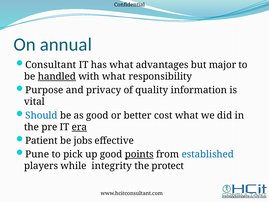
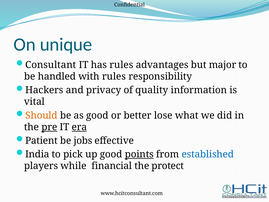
annual: annual -> unique
has what: what -> rules
handled underline: present -> none
with what: what -> rules
Purpose: Purpose -> Hackers
Should colour: blue -> orange
cost: cost -> lose
pre underline: none -> present
Pune: Pune -> India
integrity: integrity -> financial
